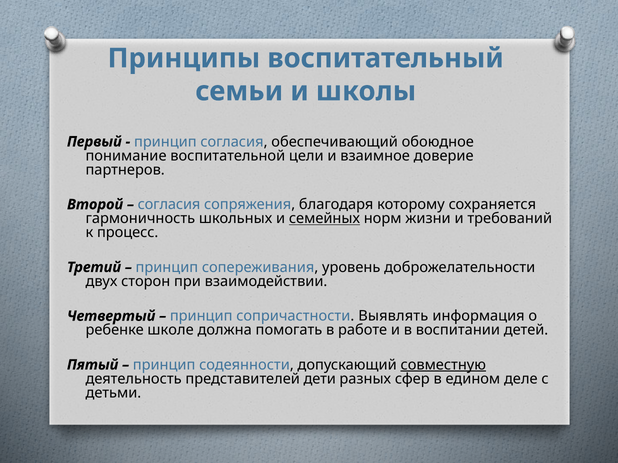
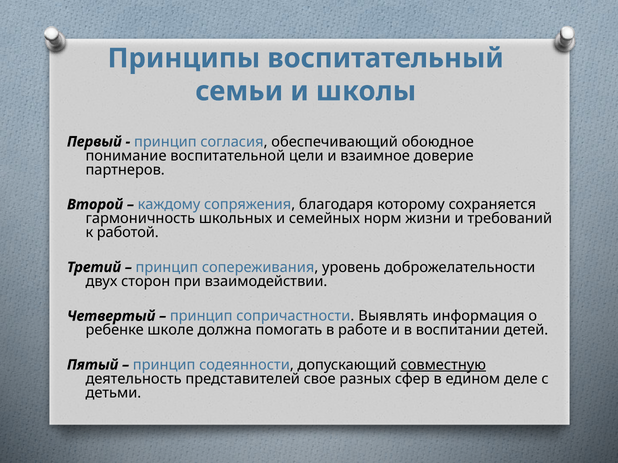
согласия at (169, 205): согласия -> каждому
семейных underline: present -> none
процесс: процесс -> работой
дети: дети -> свое
